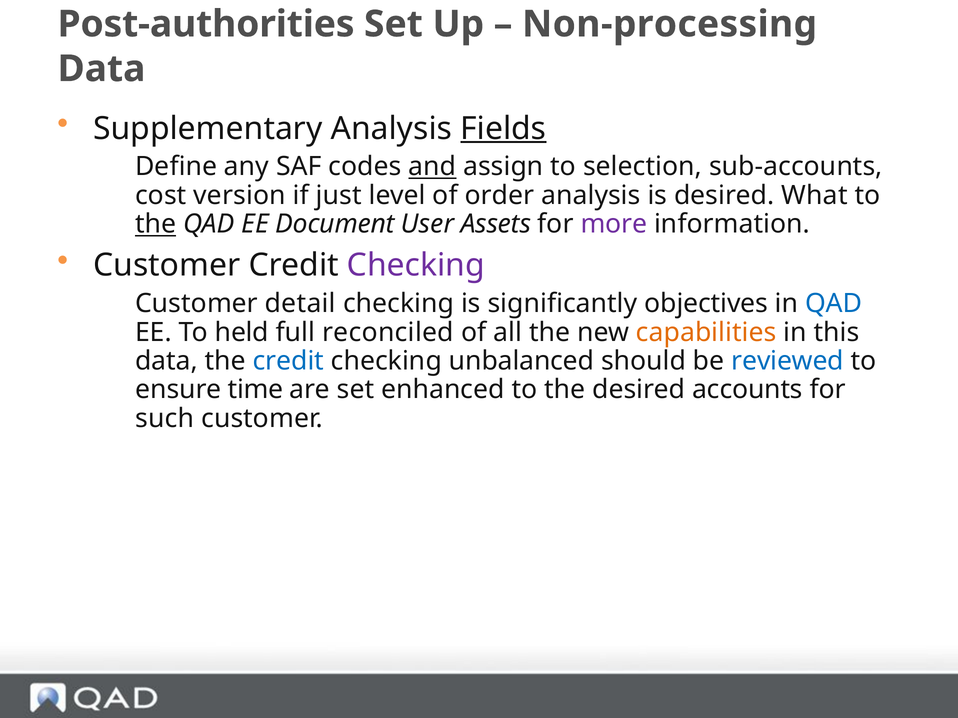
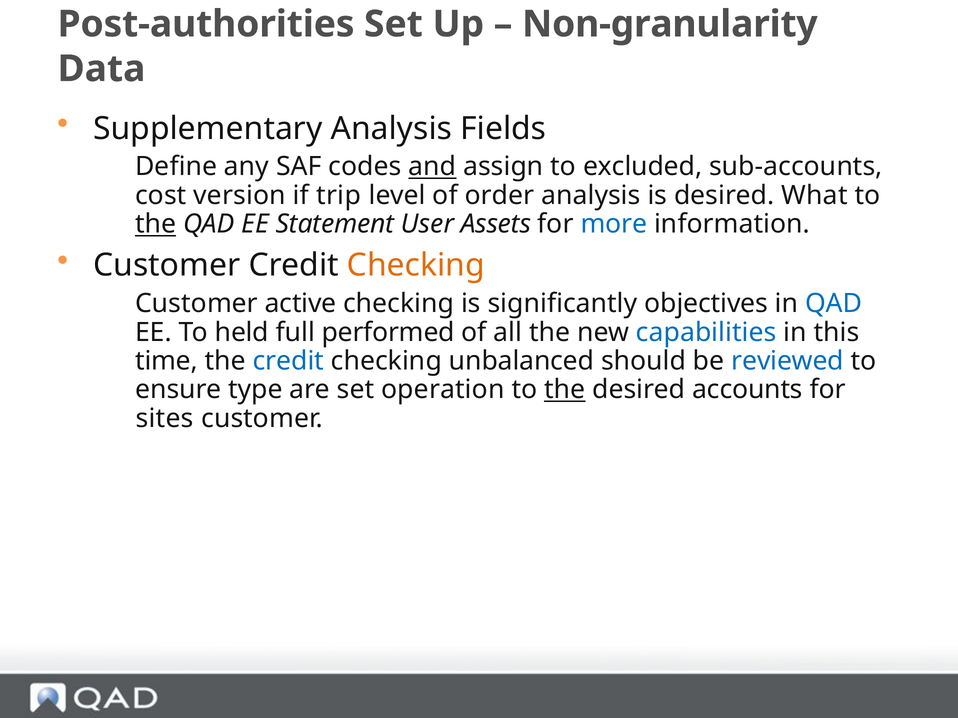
Non-processing: Non-processing -> Non-granularity
Fields underline: present -> none
selection: selection -> excluded
just: just -> trip
Document: Document -> Statement
more colour: purple -> blue
Checking at (416, 265) colour: purple -> orange
detail: detail -> active
reconciled: reconciled -> performed
capabilities colour: orange -> blue
data at (166, 361): data -> time
time: time -> type
enhanced: enhanced -> operation
the at (565, 390) underline: none -> present
such: such -> sites
